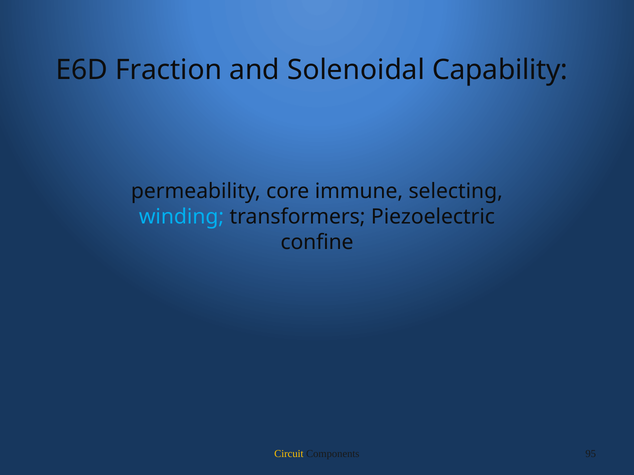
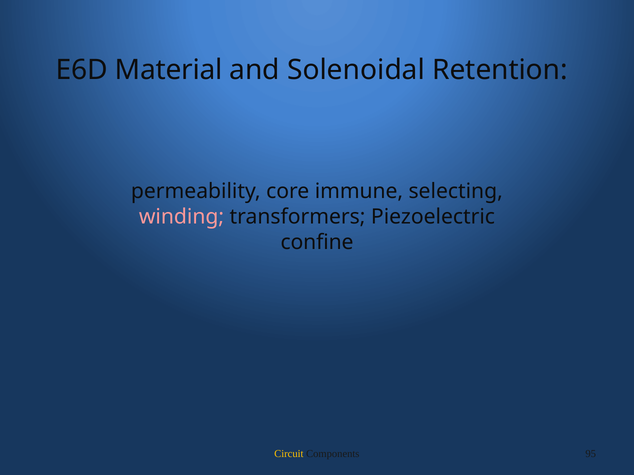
Fraction: Fraction -> Material
Capability: Capability -> Retention
winding colour: light blue -> pink
